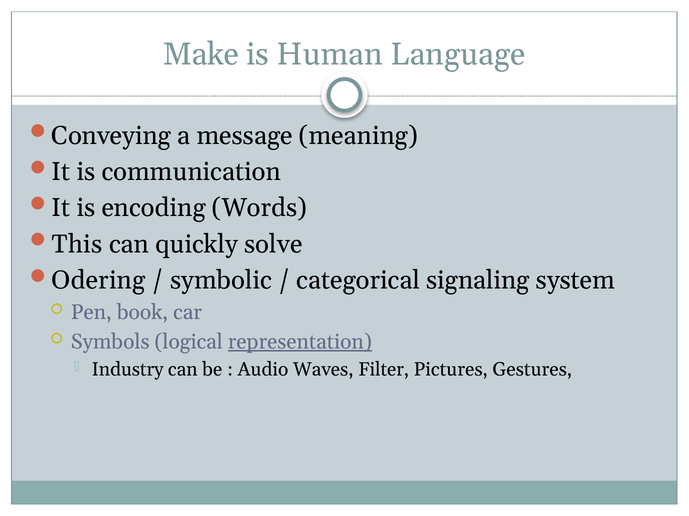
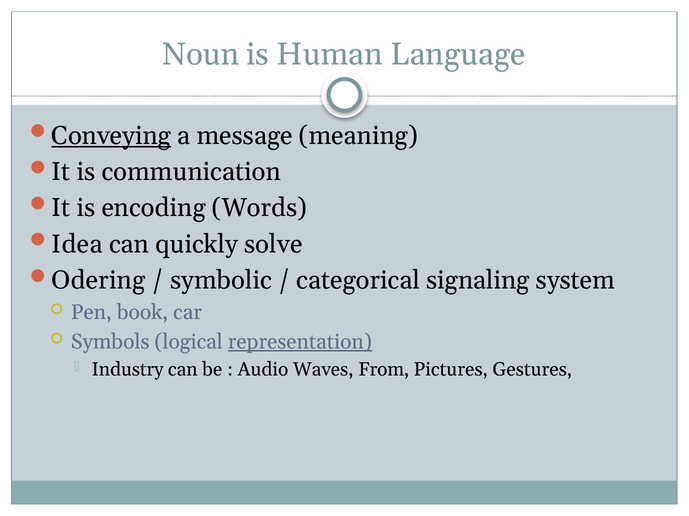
Make: Make -> Noun
Conveying underline: none -> present
This: This -> Idea
Filter: Filter -> From
